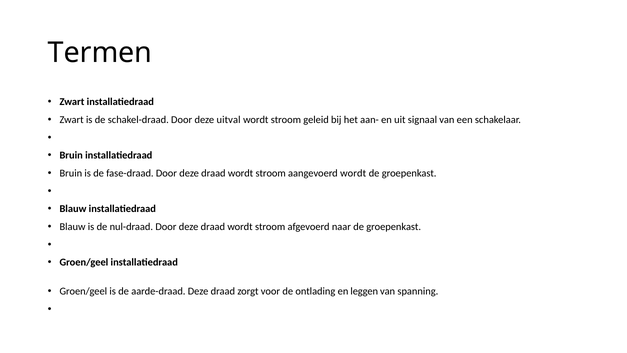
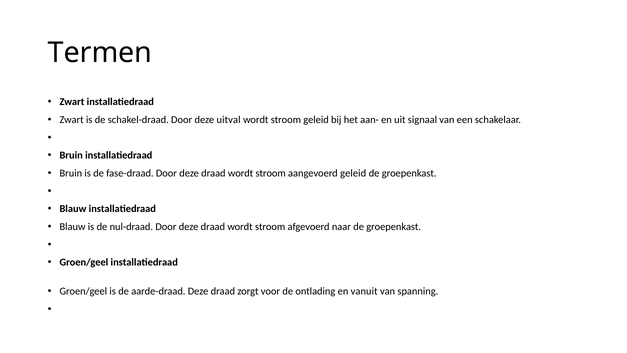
aangevoerd wordt: wordt -> geleid
leggen: leggen -> vanuit
